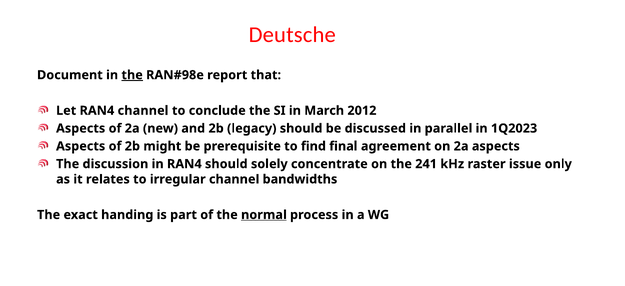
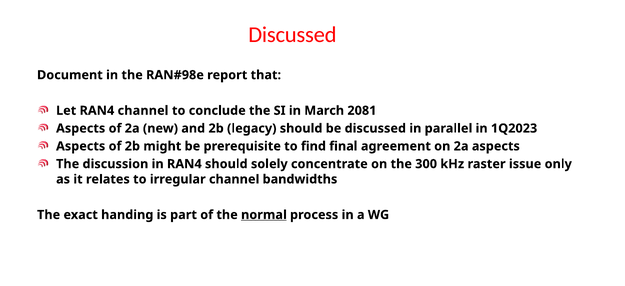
Deutsche at (292, 35): Deutsche -> Discussed
the at (132, 75) underline: present -> none
March 2012: 2012 -> 2081
241: 241 -> 300
